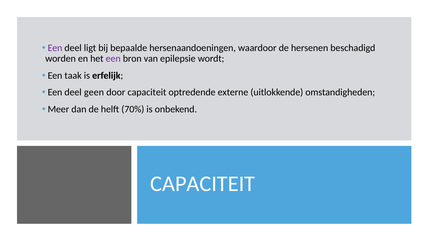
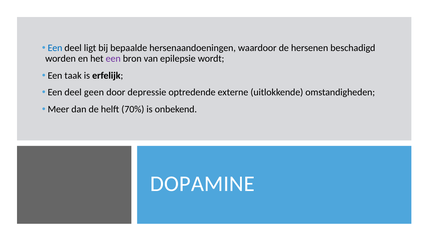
Een at (55, 48) colour: purple -> blue
door capaciteit: capaciteit -> depressie
CAPACITEIT at (203, 184): CAPACITEIT -> DOPAMINE
